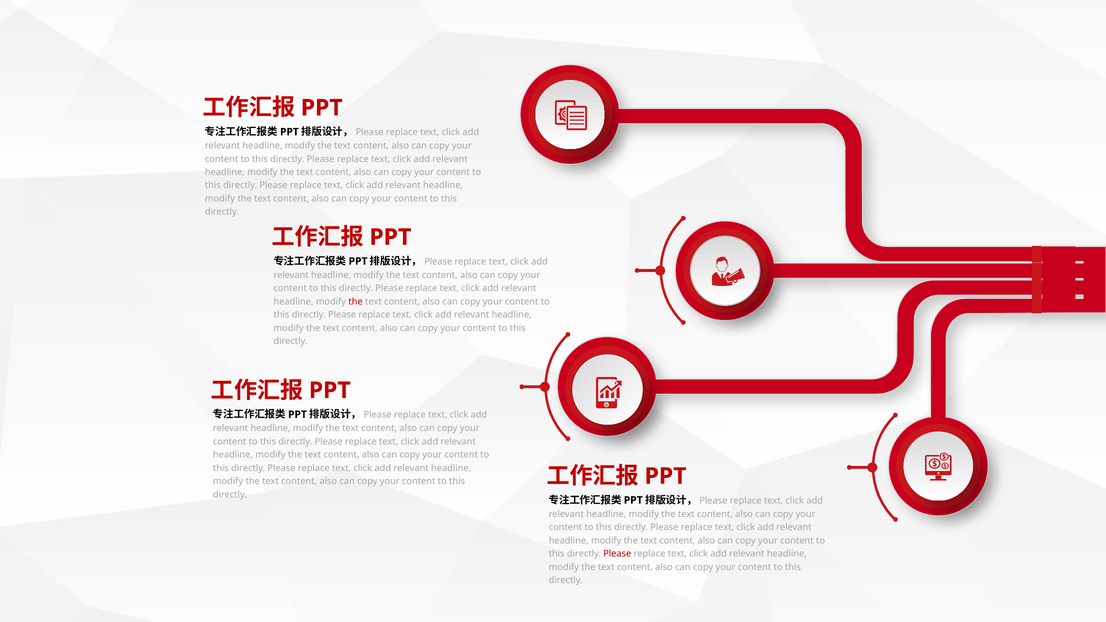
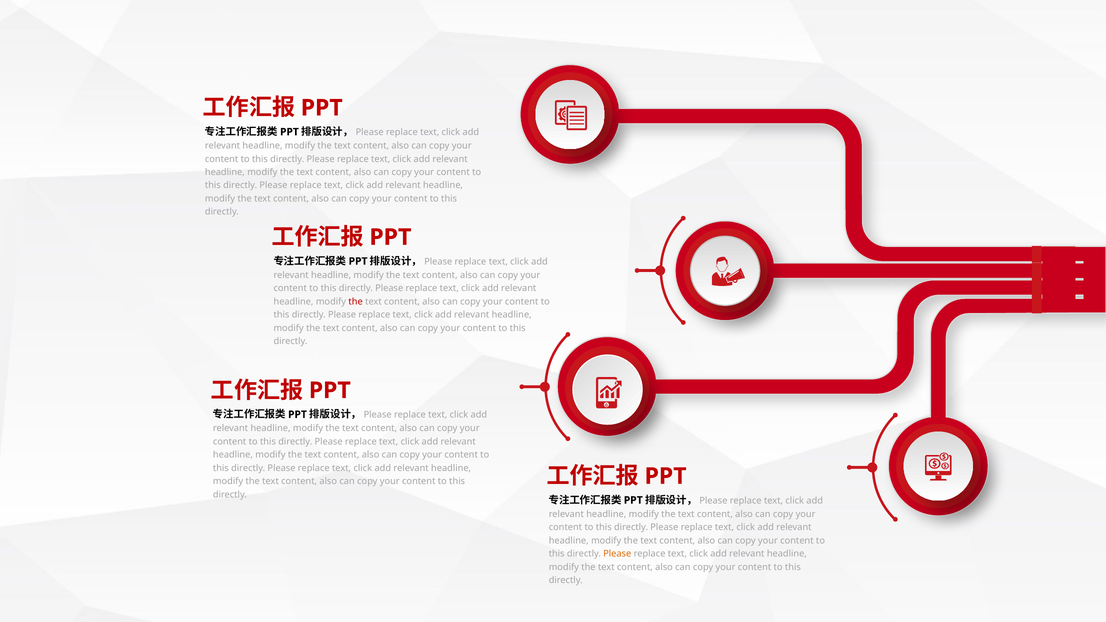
Please at (617, 554) colour: red -> orange
